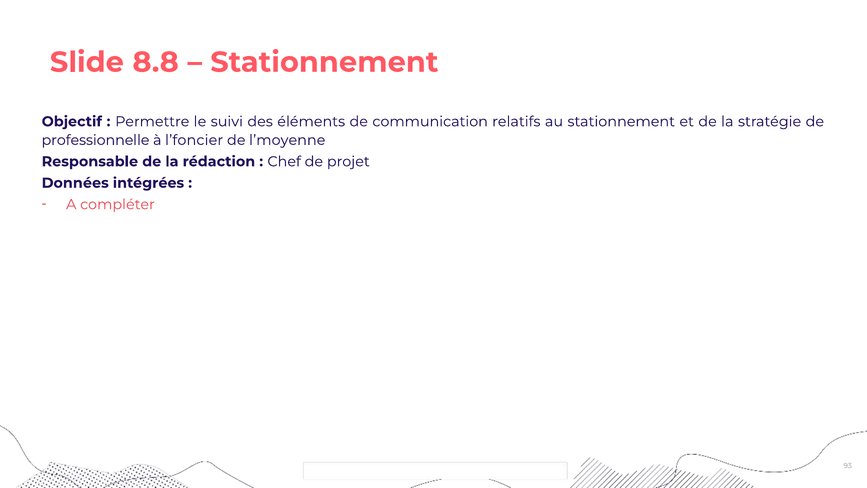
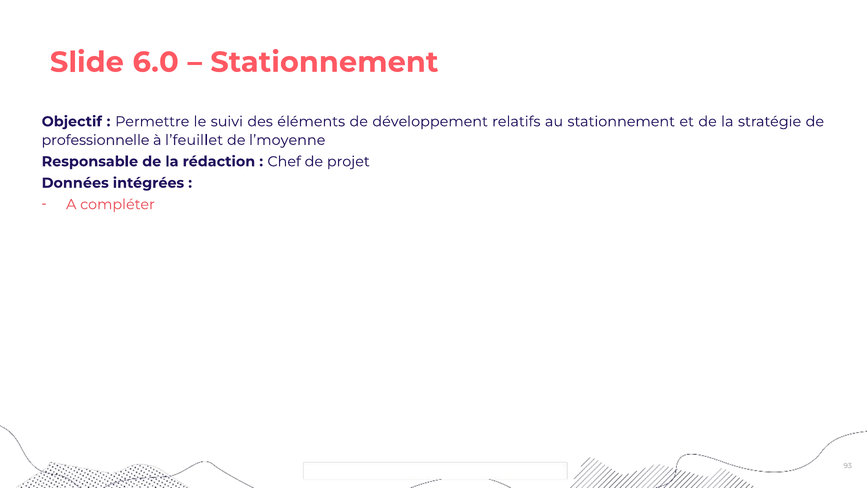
8.8: 8.8 -> 6.0
communication: communication -> développement
l’foncier: l’foncier -> l’feuillet
